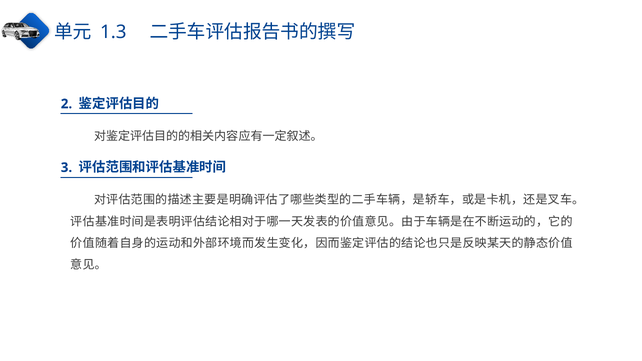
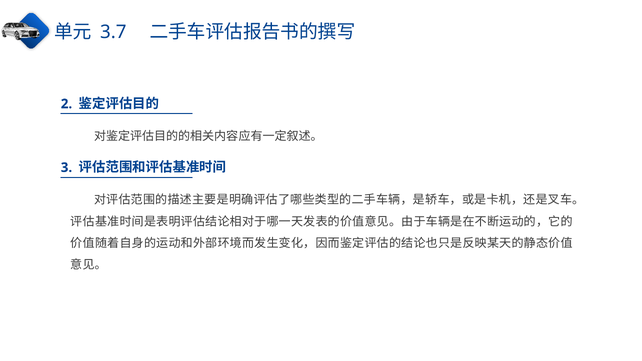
1.3: 1.3 -> 3.7
